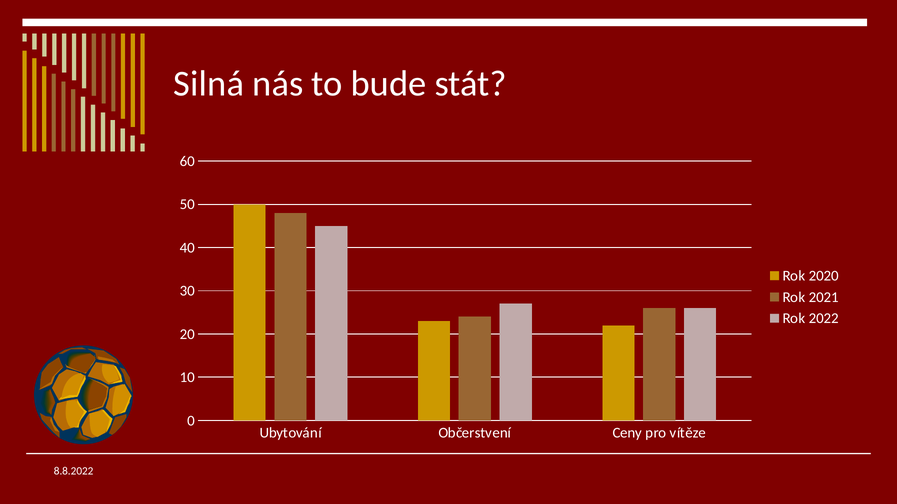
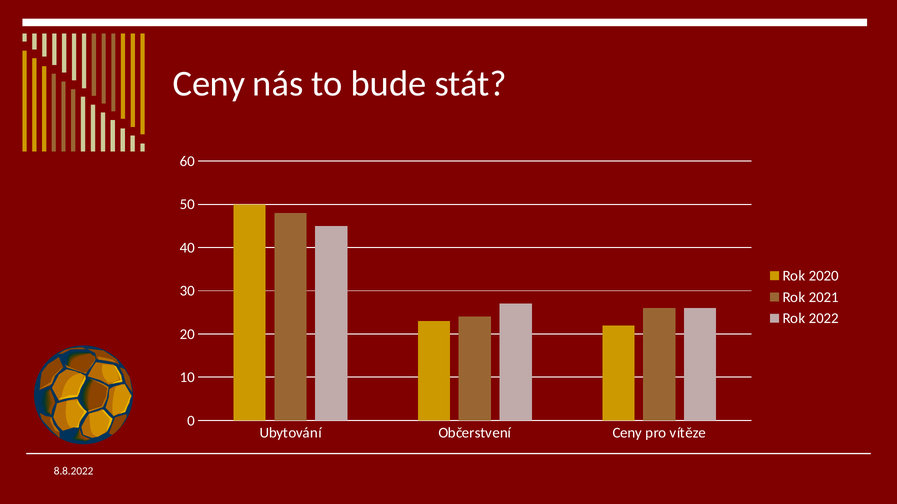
Silná at (209, 84): Silná -> Ceny
